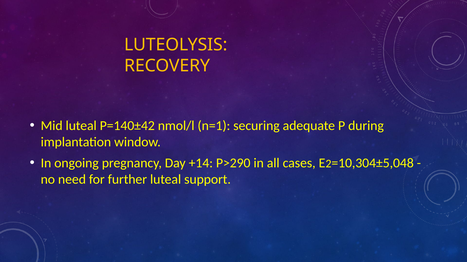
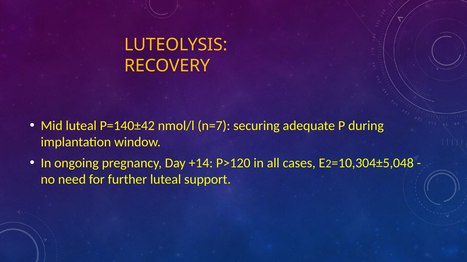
n=1: n=1 -> n=7
P>290: P>290 -> P>120
